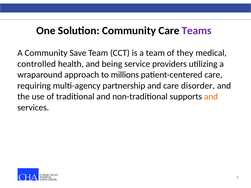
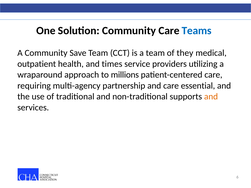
Teams colour: purple -> blue
controlled: controlled -> outpatient
being: being -> times
disorder: disorder -> essential
